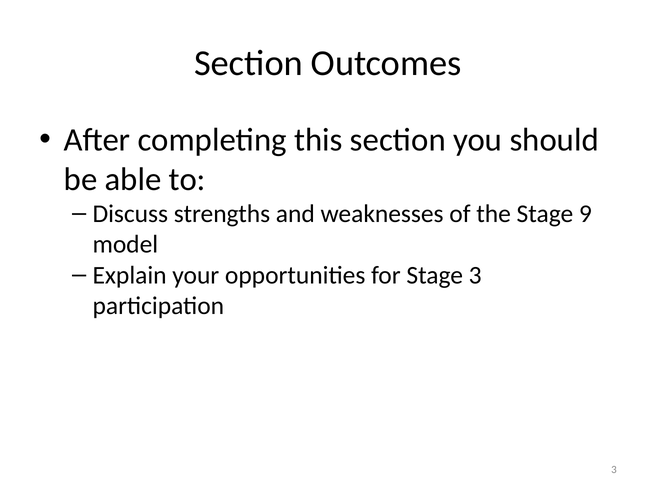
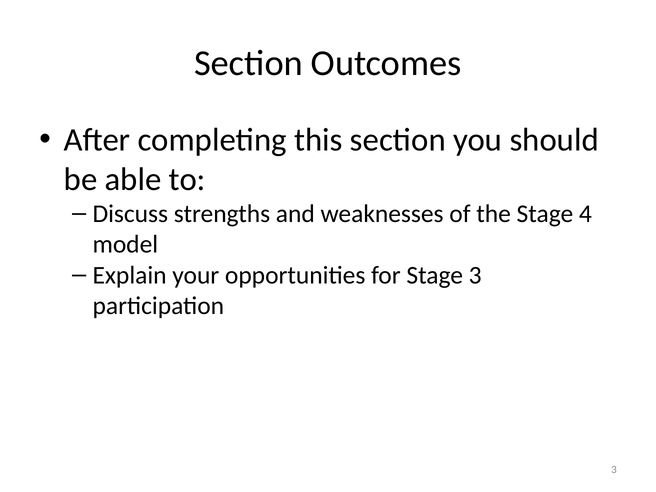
9: 9 -> 4
